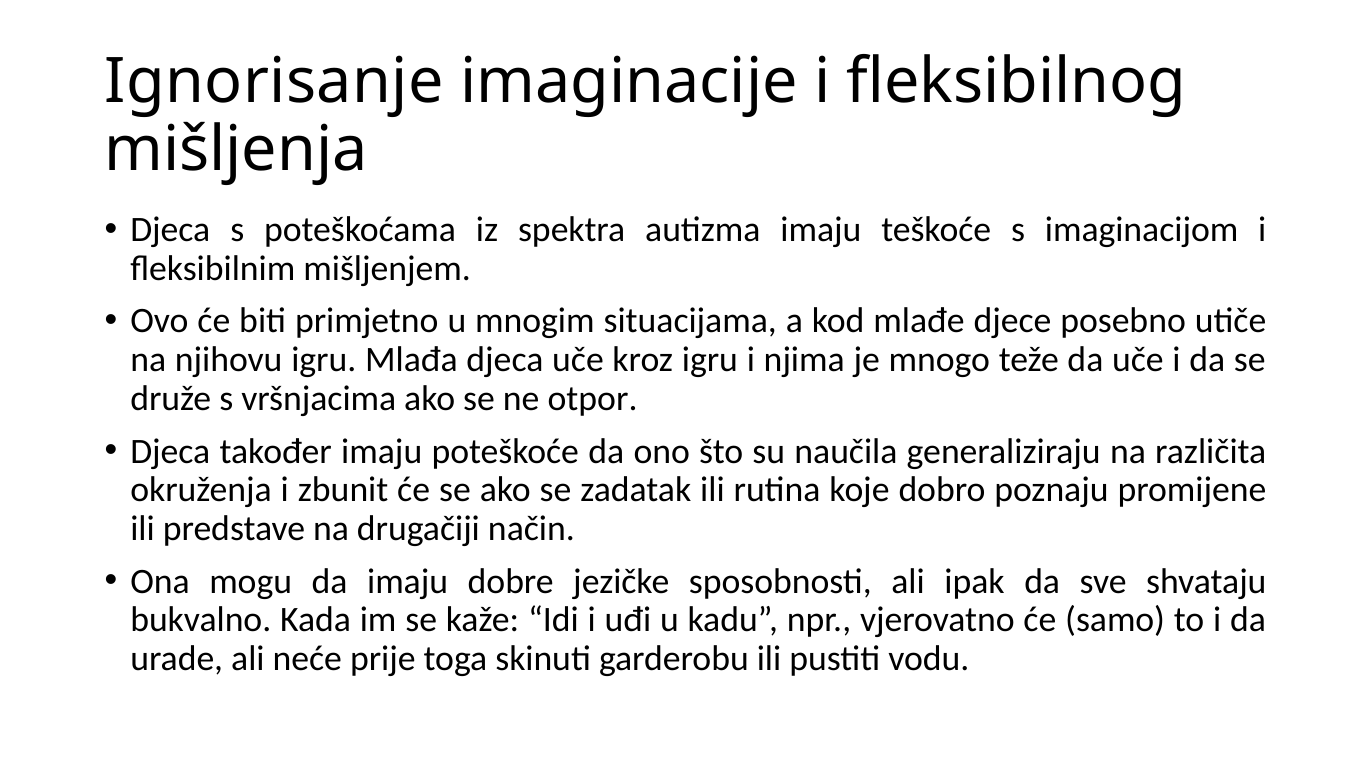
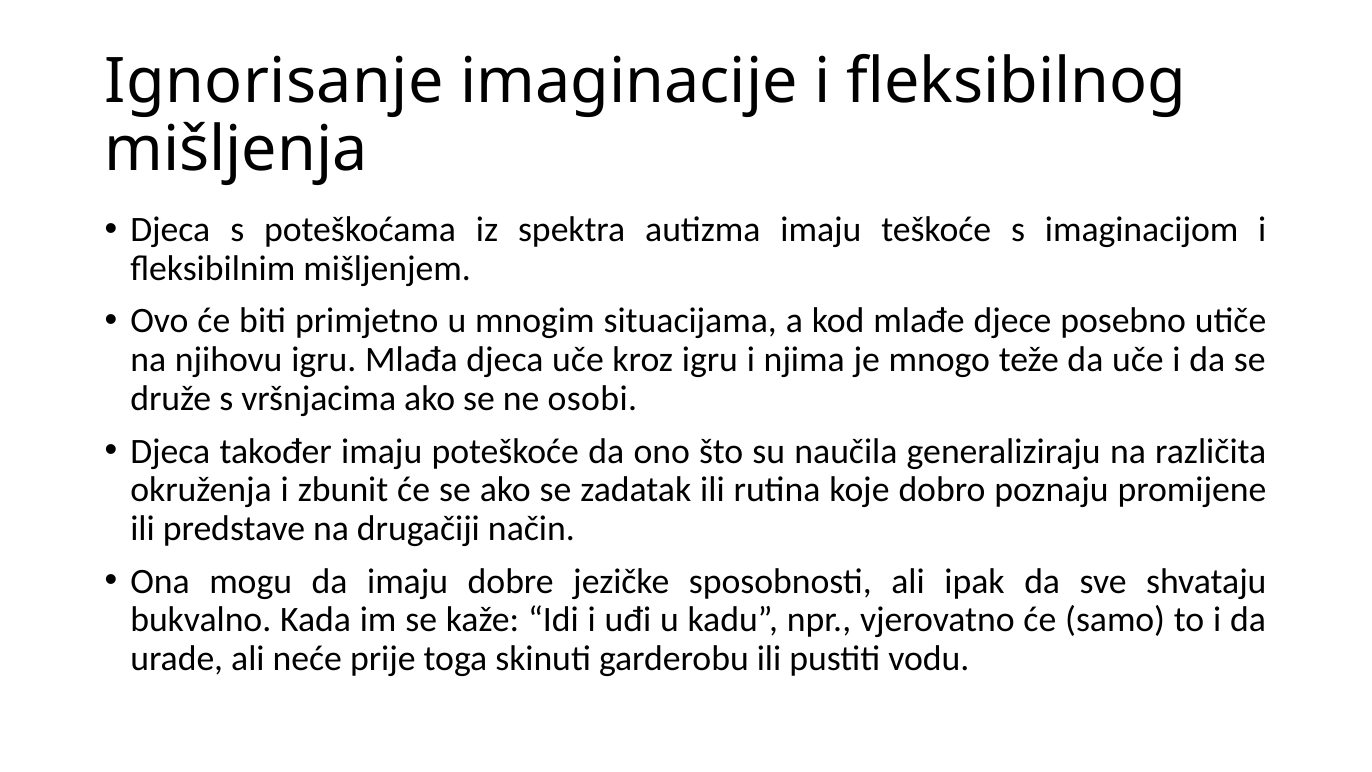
otpor: otpor -> osobi
